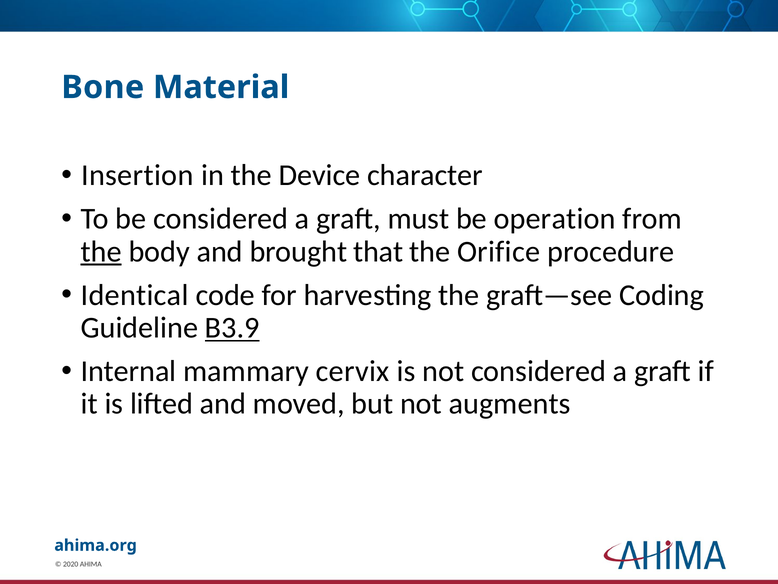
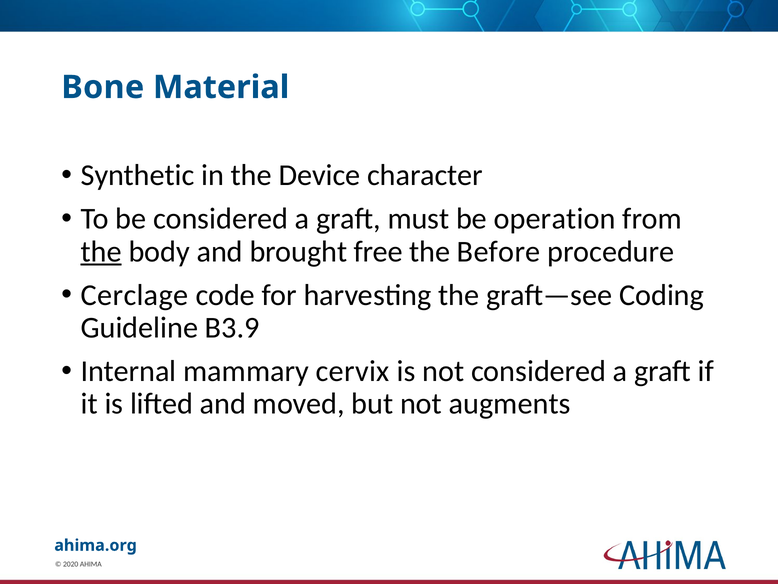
Insertion: Insertion -> Synthetic
that: that -> free
Orifice: Orifice -> Before
Identical: Identical -> Cerclage
B3.9 underline: present -> none
